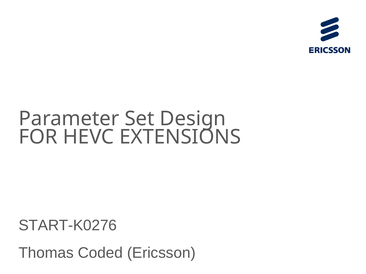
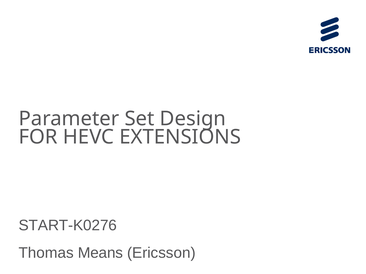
Coded: Coded -> Means
